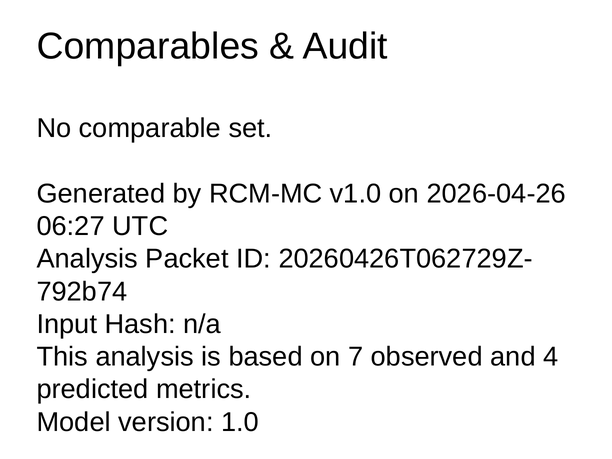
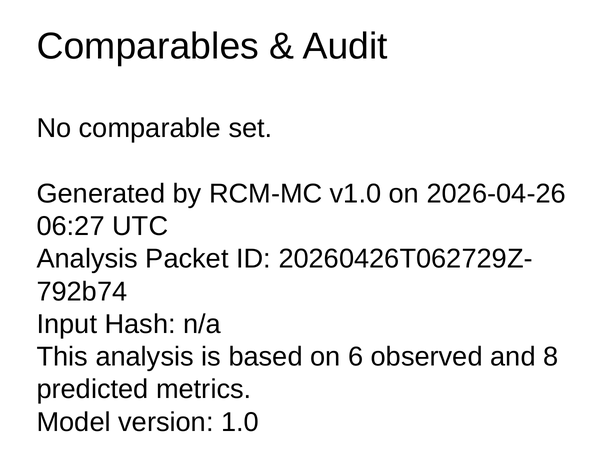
7: 7 -> 6
4: 4 -> 8
